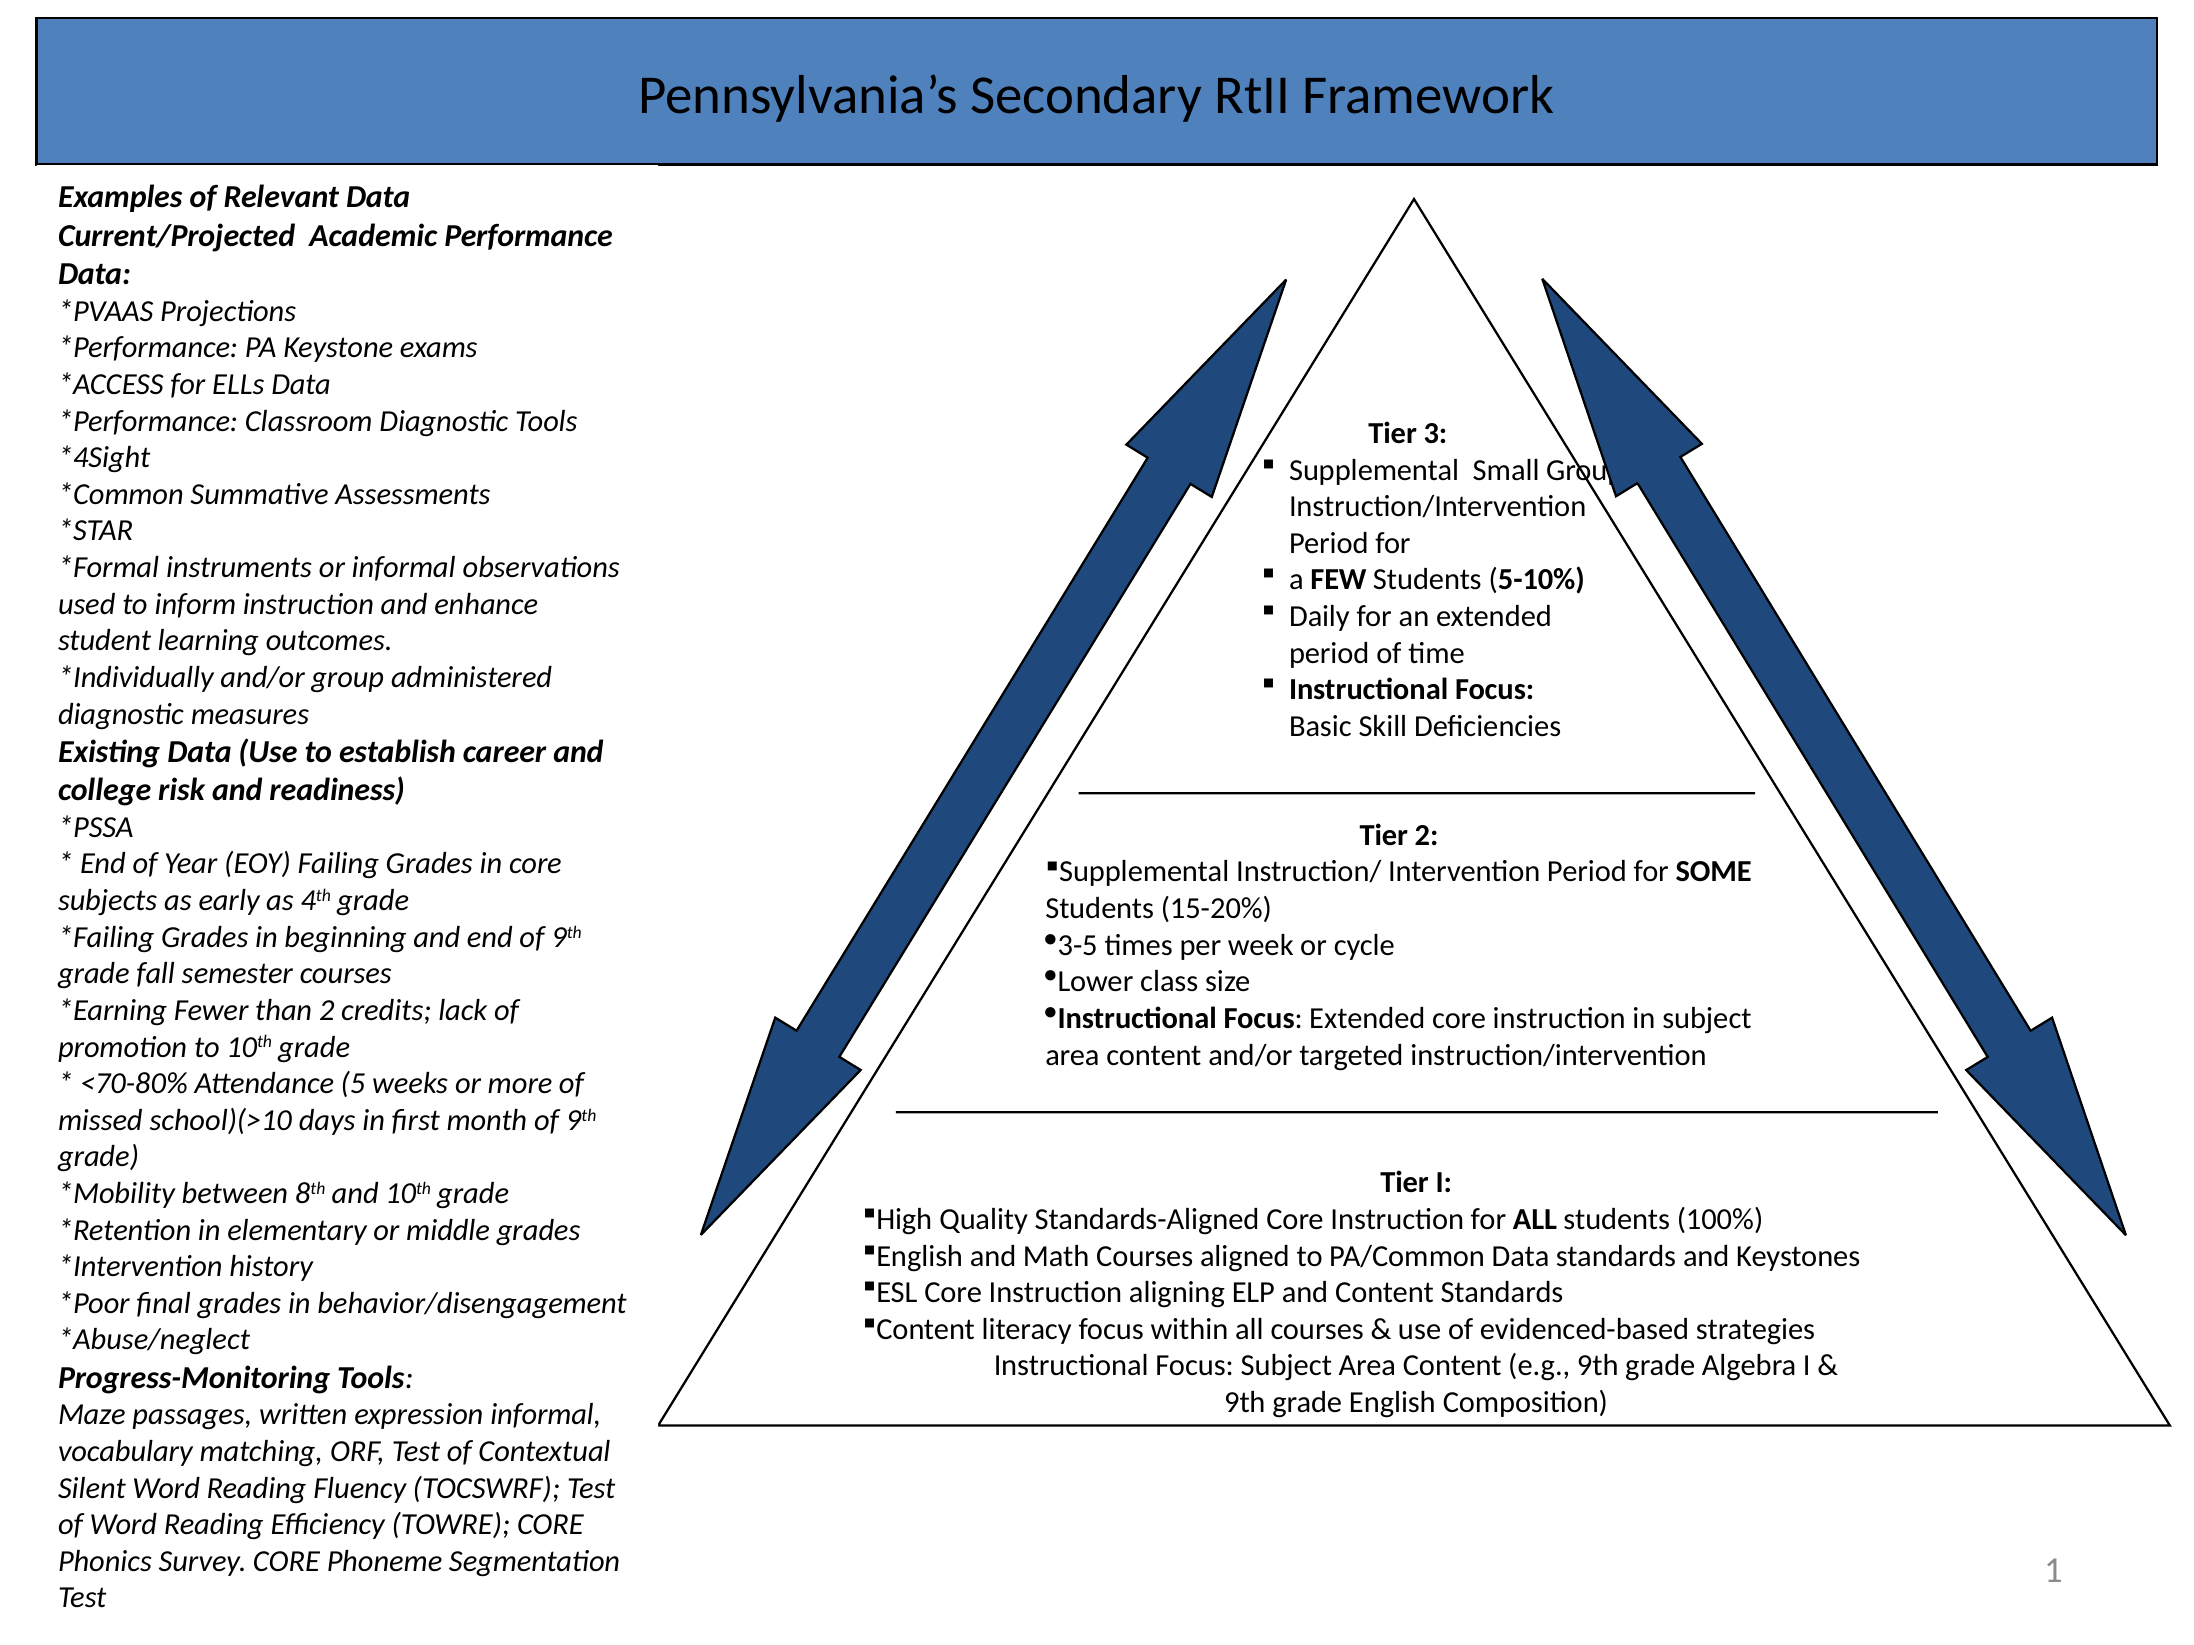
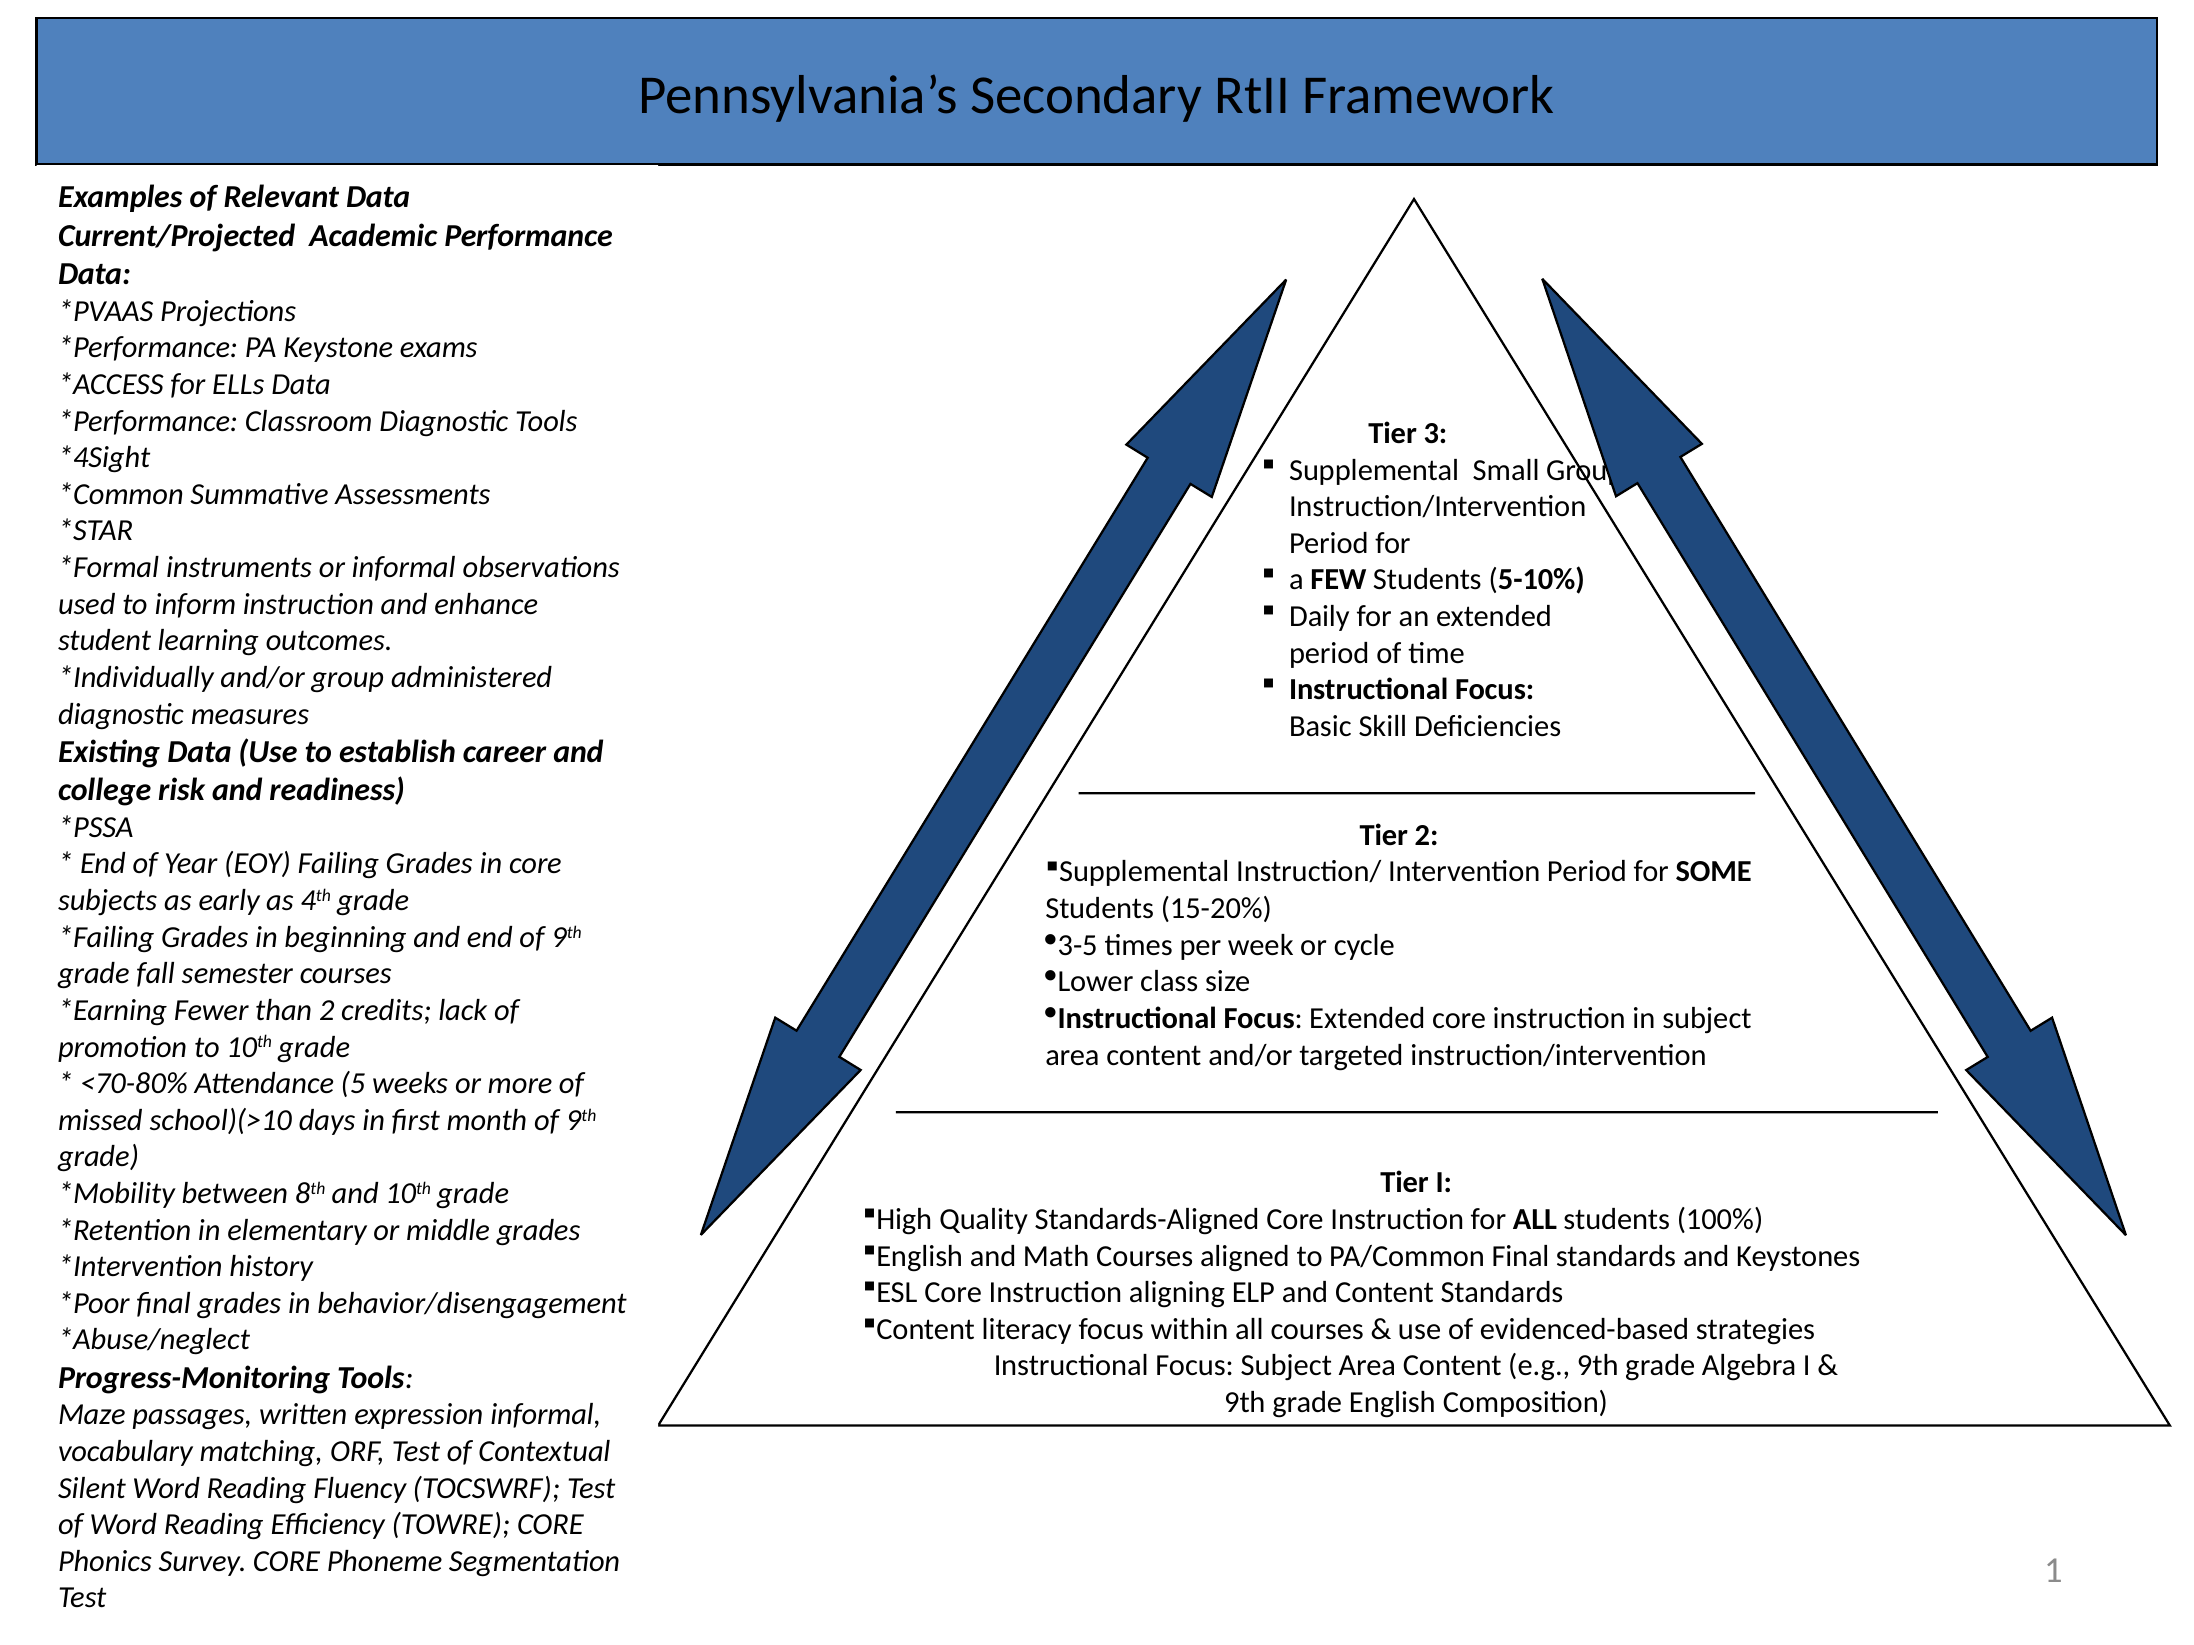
PA/Common Data: Data -> Final
